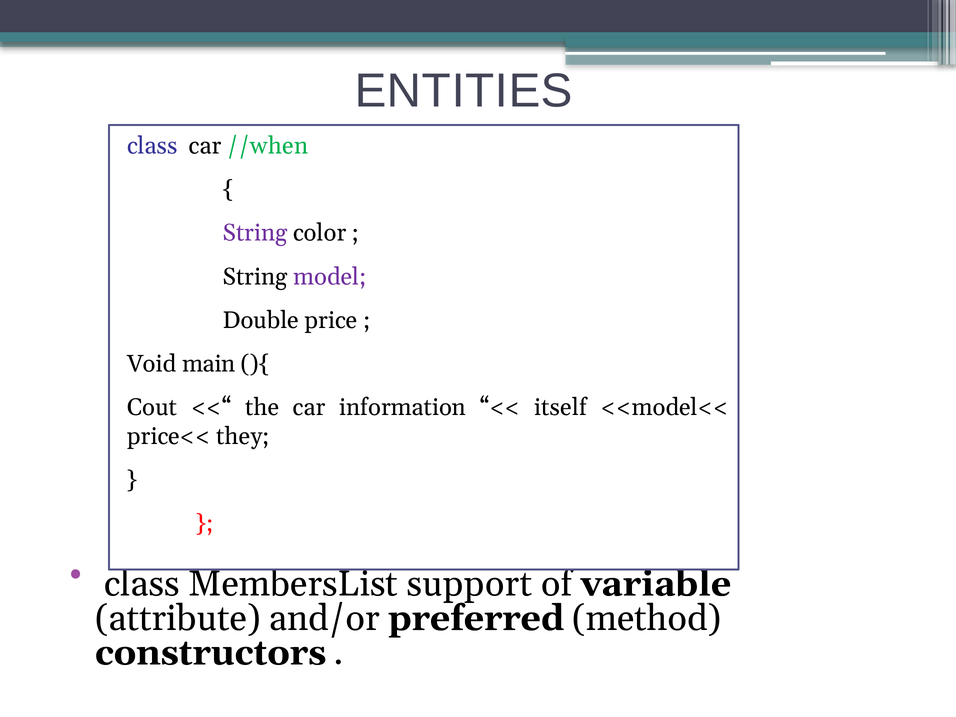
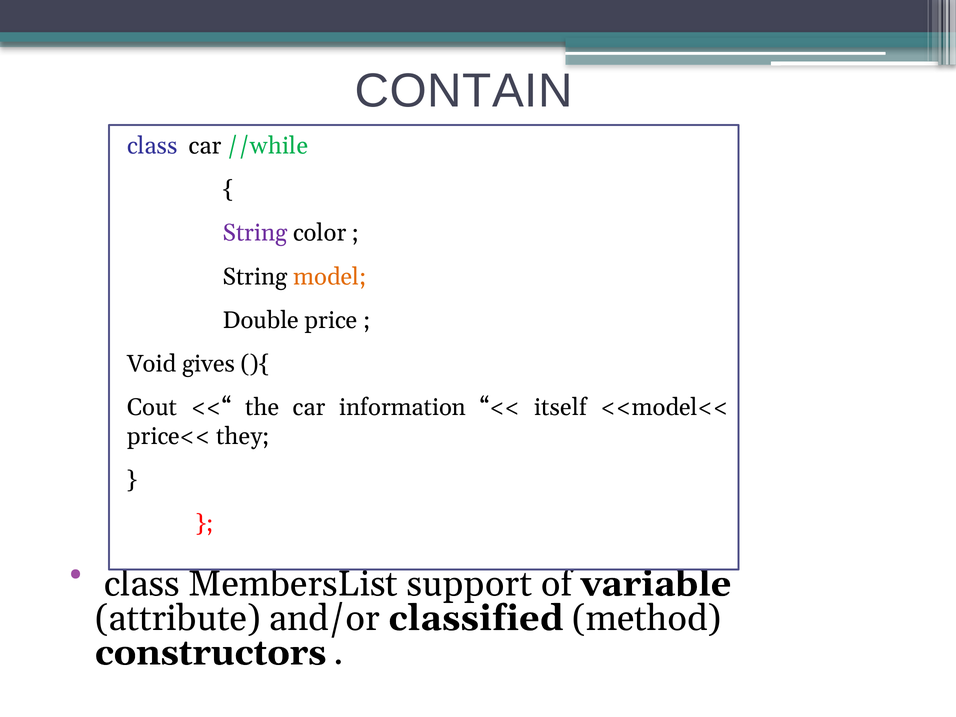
ENTITIES: ENTITIES -> CONTAIN
//when: //when -> //while
model colour: purple -> orange
main: main -> gives
preferred: preferred -> classified
